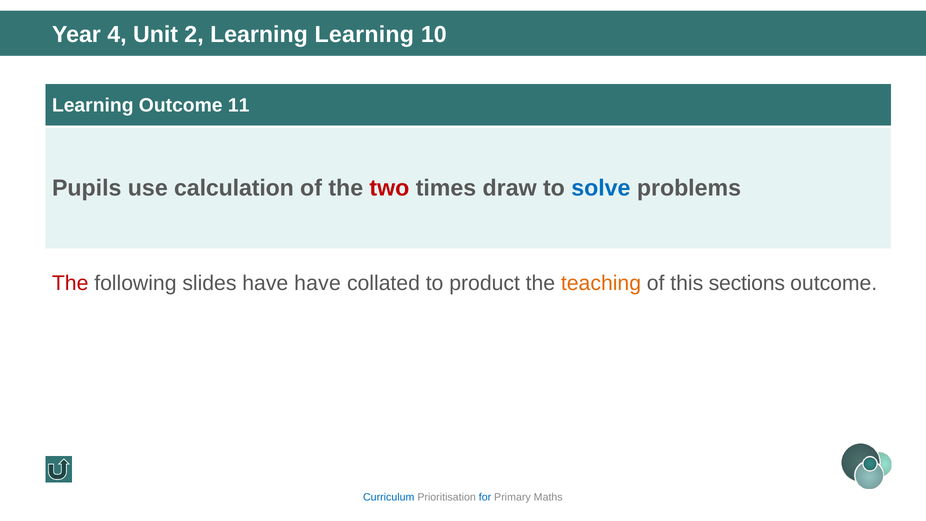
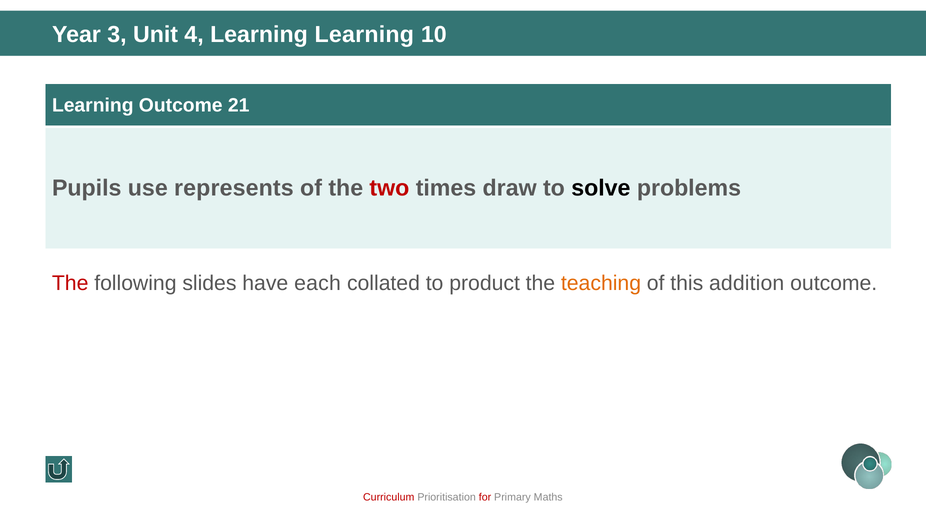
4: 4 -> 3
2: 2 -> 4
11: 11 -> 21
calculation: calculation -> represents
solve colour: blue -> black
have have: have -> each
sections: sections -> addition
Curriculum colour: blue -> red
for colour: blue -> red
